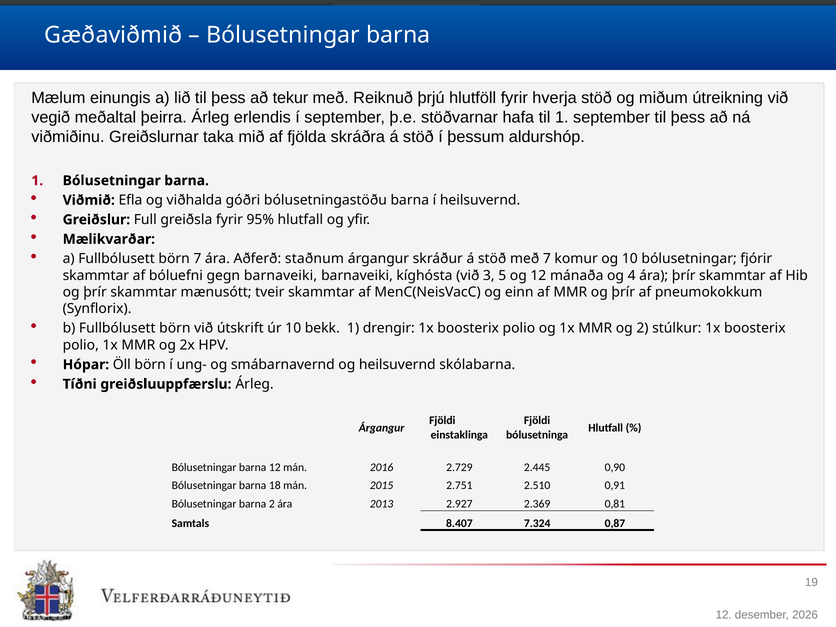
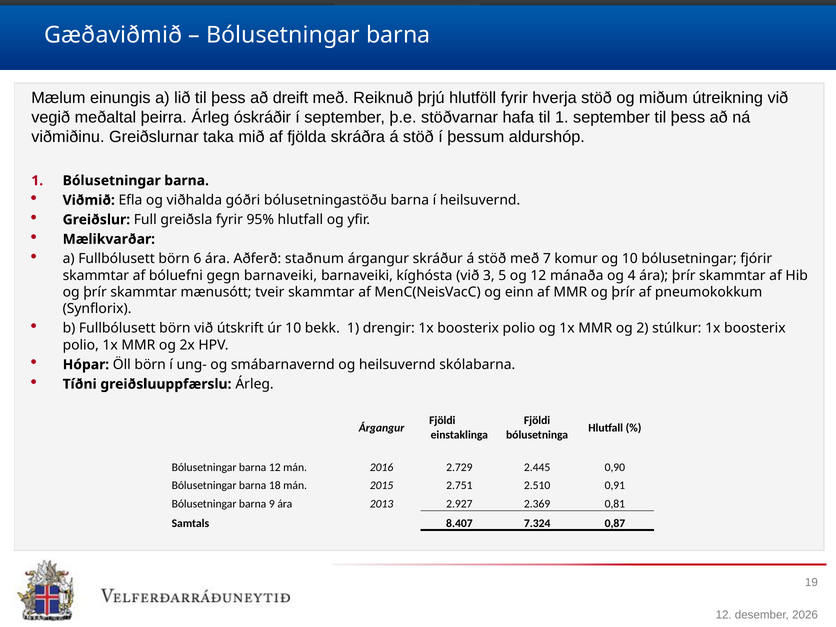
tekur: tekur -> dreift
erlendis: erlendis -> óskráðir
börn 7: 7 -> 6
barna 2: 2 -> 9
